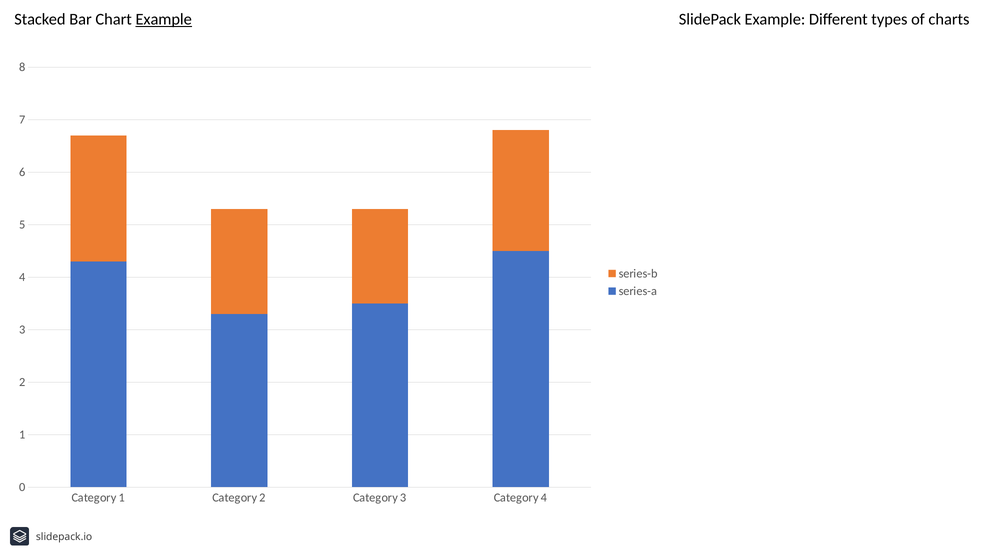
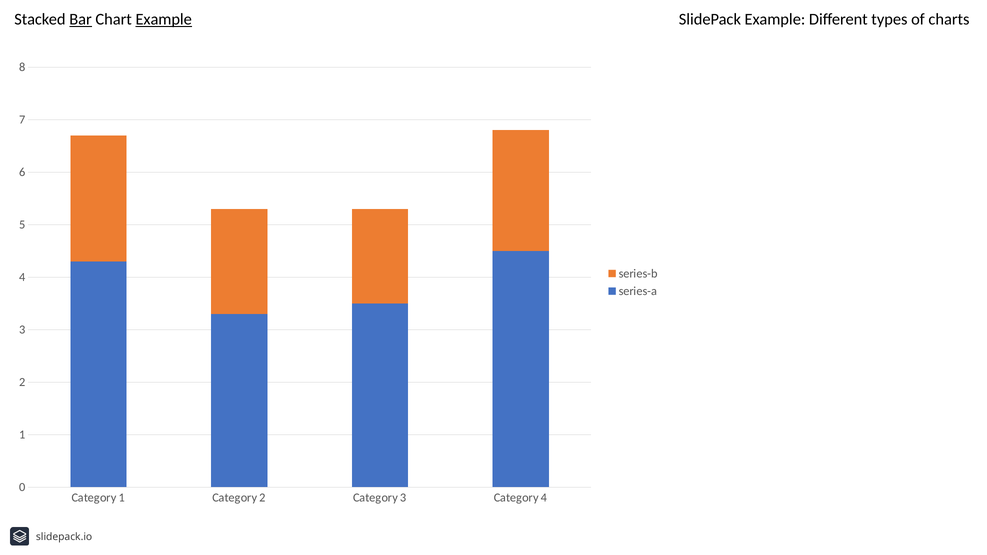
Bar underline: none -> present
